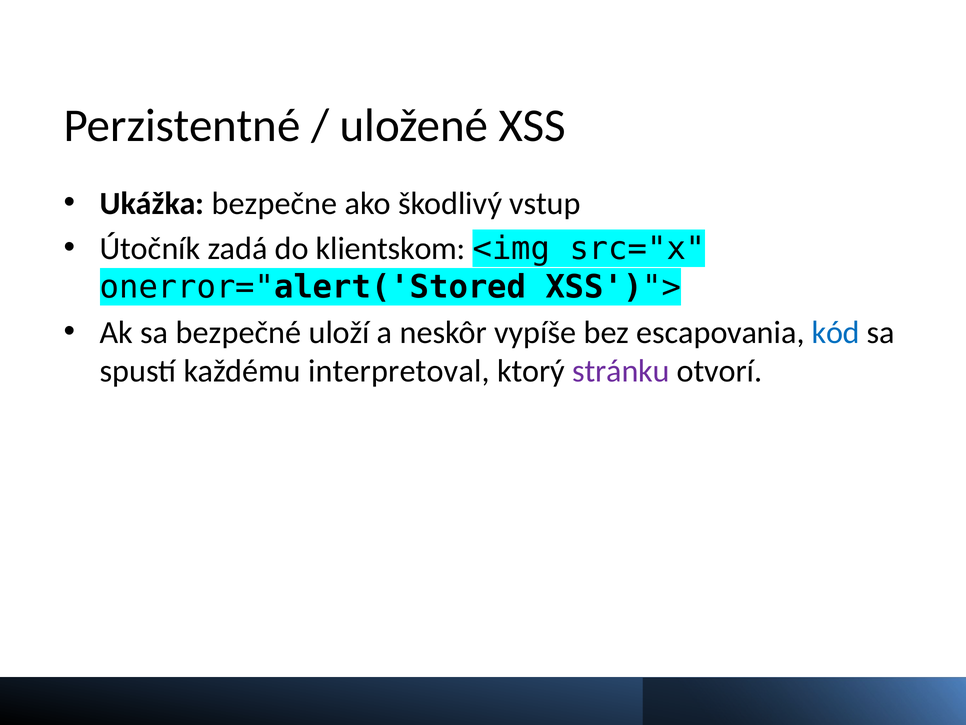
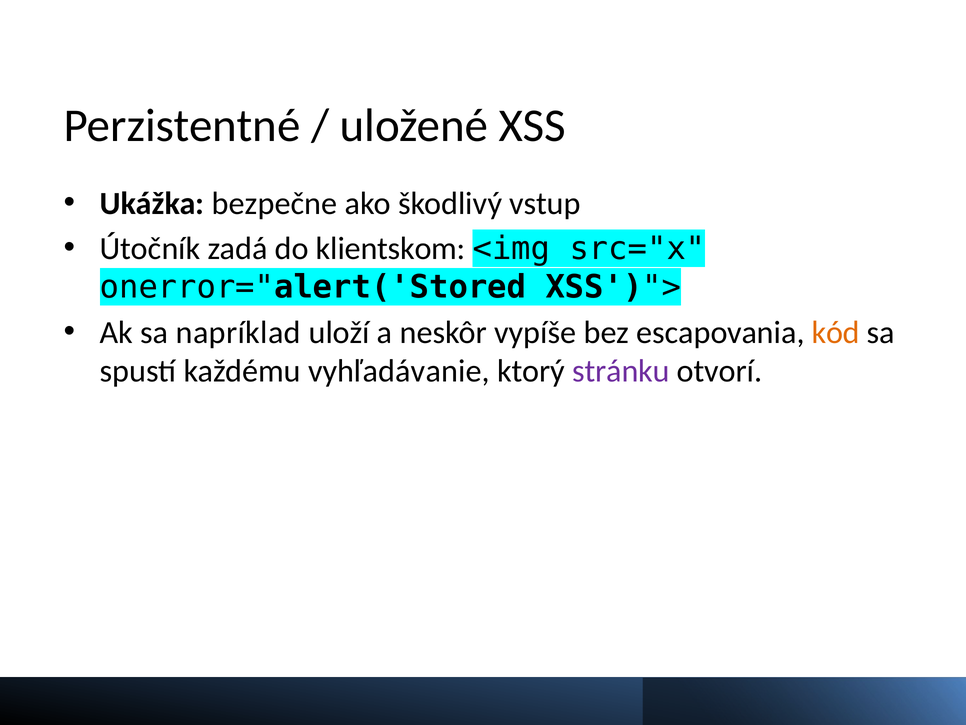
bezpečné: bezpečné -> napríklad
kód colour: blue -> orange
interpretoval: interpretoval -> vyhľadávanie
